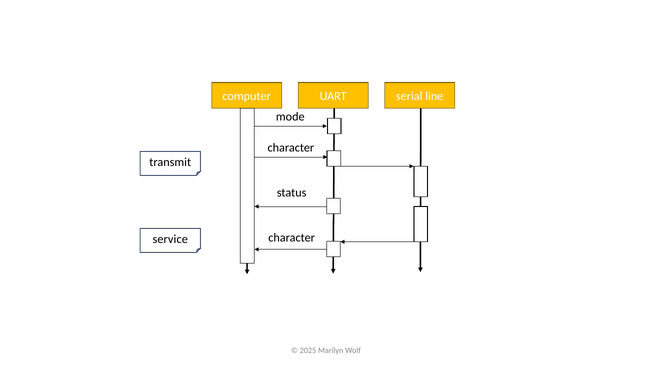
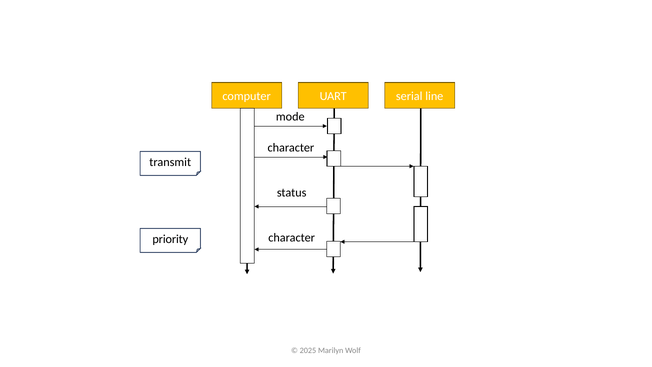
service: service -> priority
